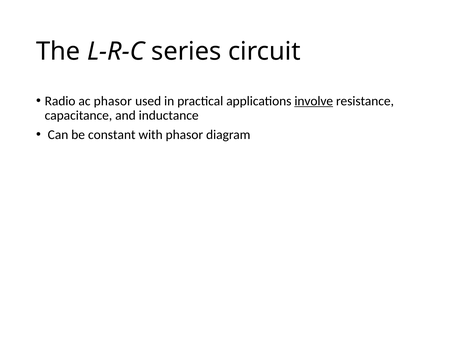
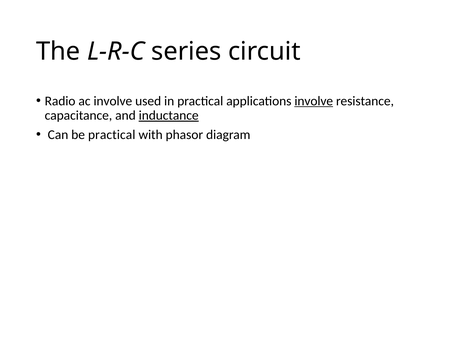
ac phasor: phasor -> involve
inductance underline: none -> present
be constant: constant -> practical
